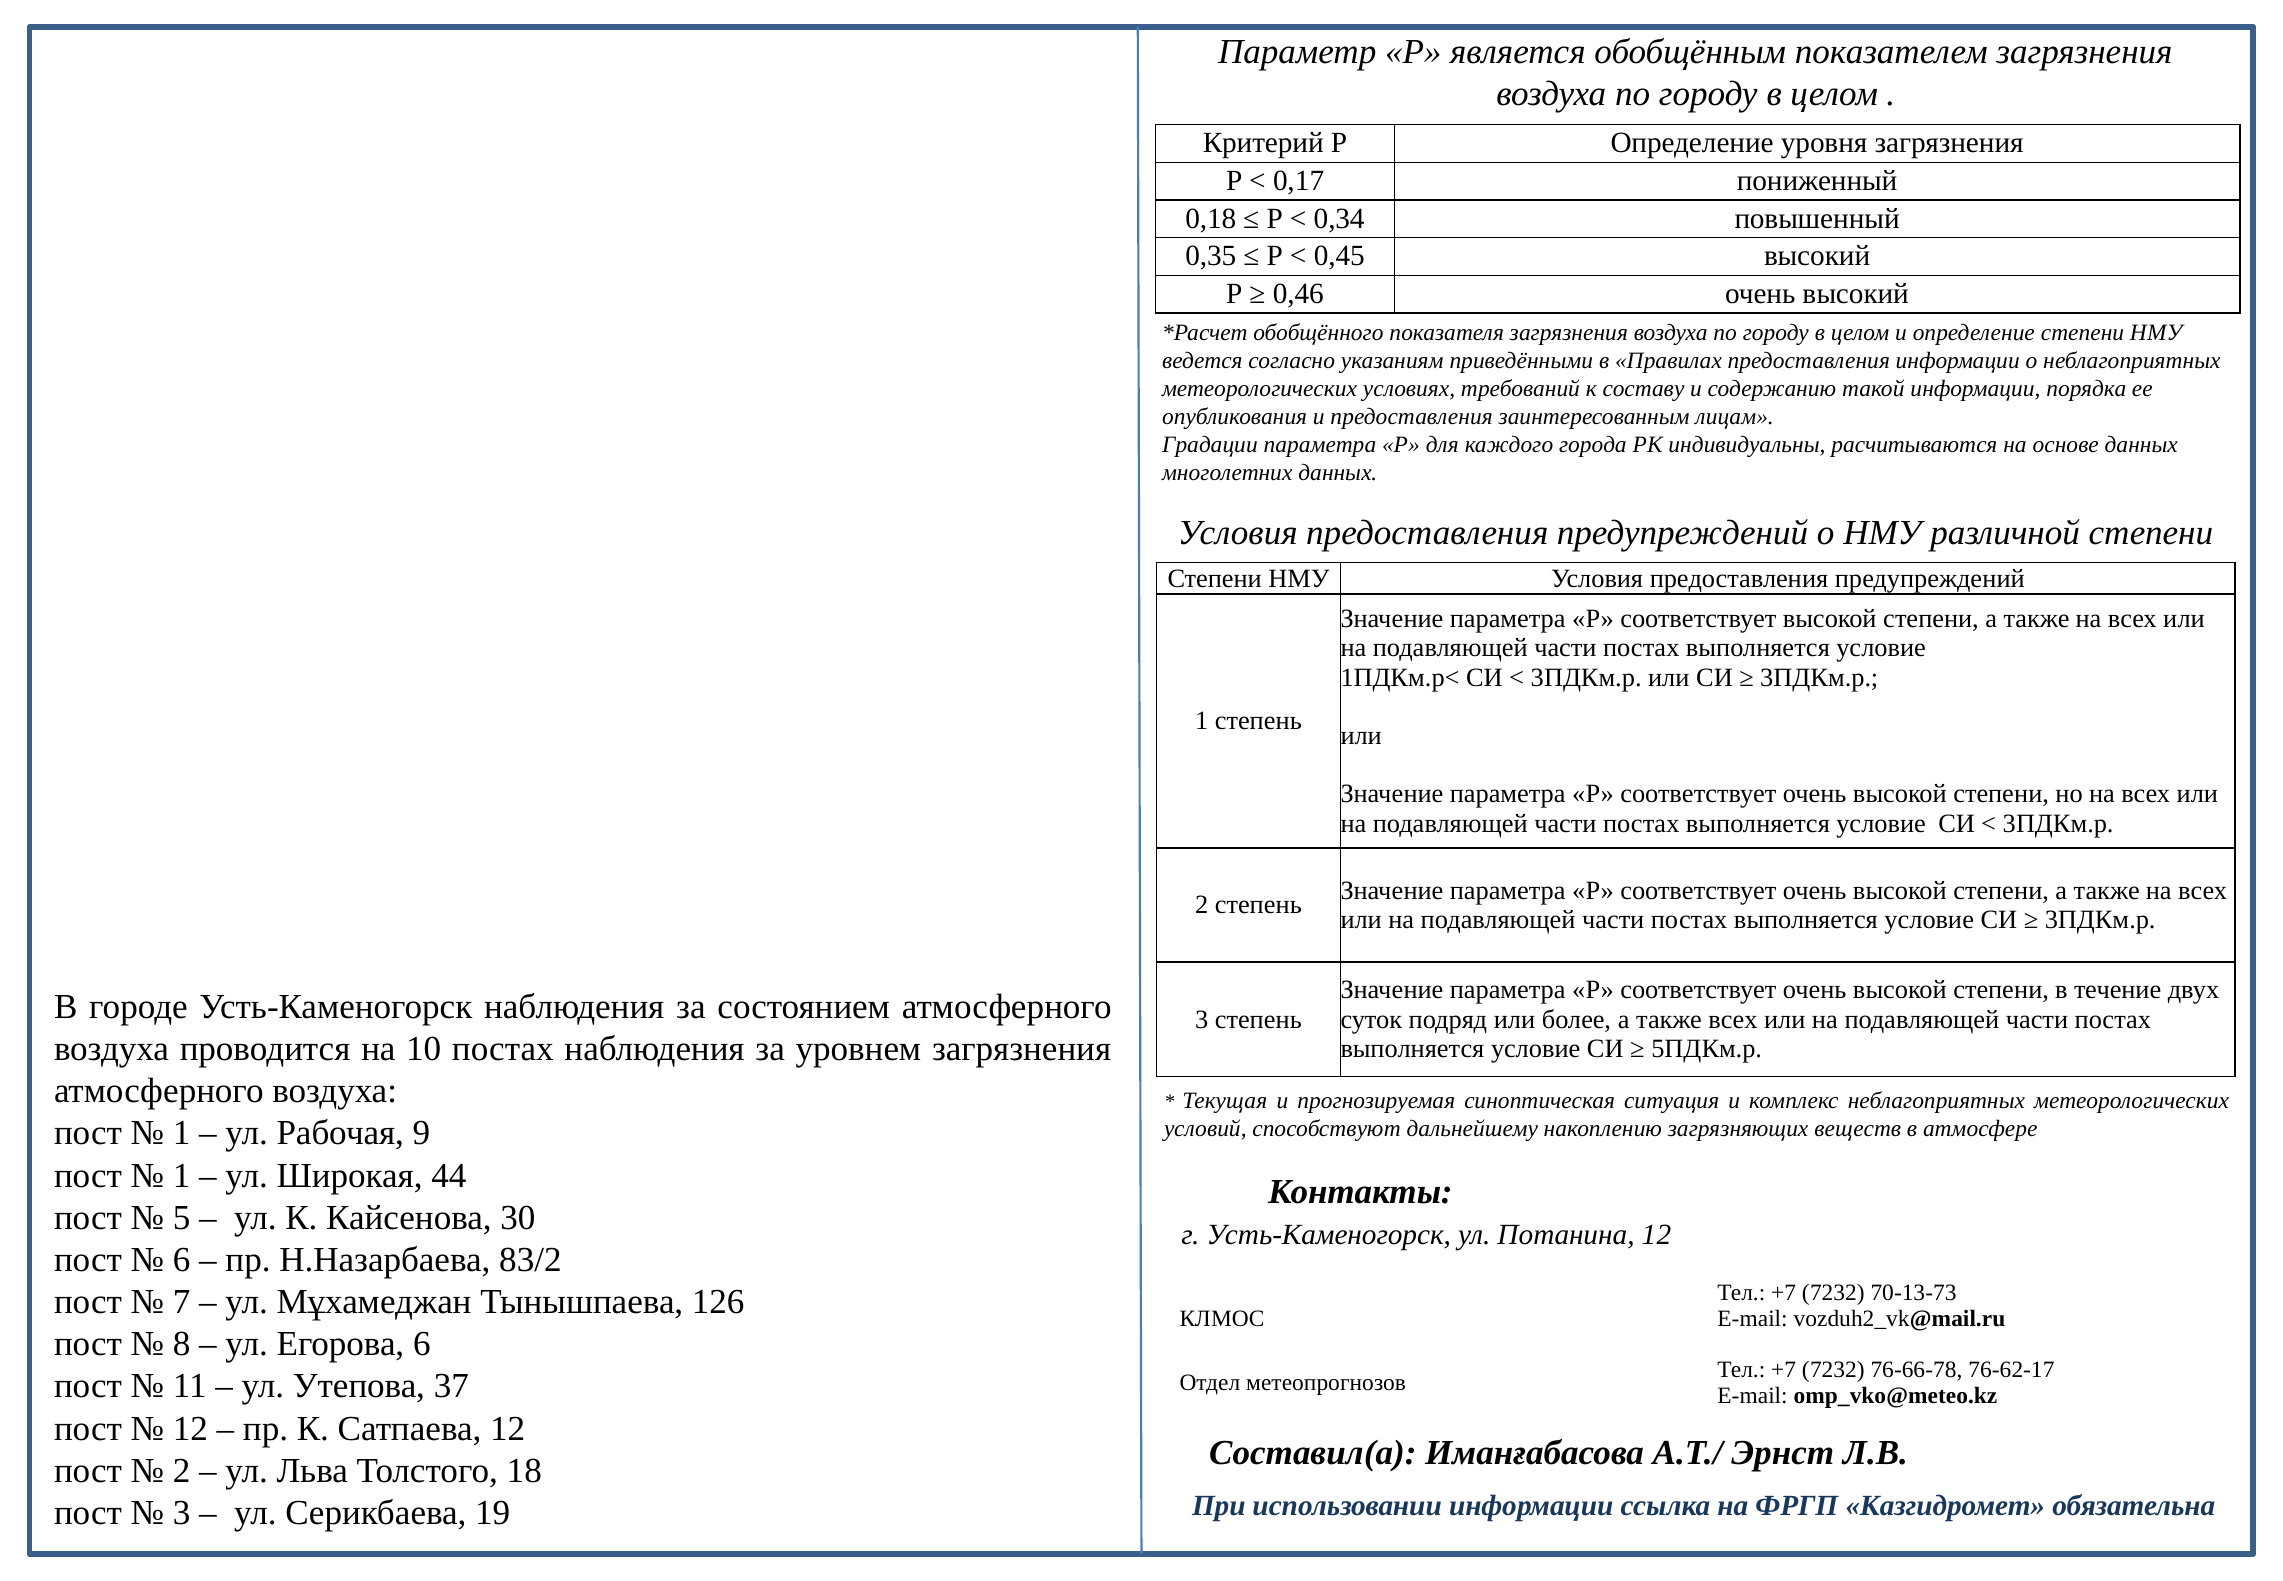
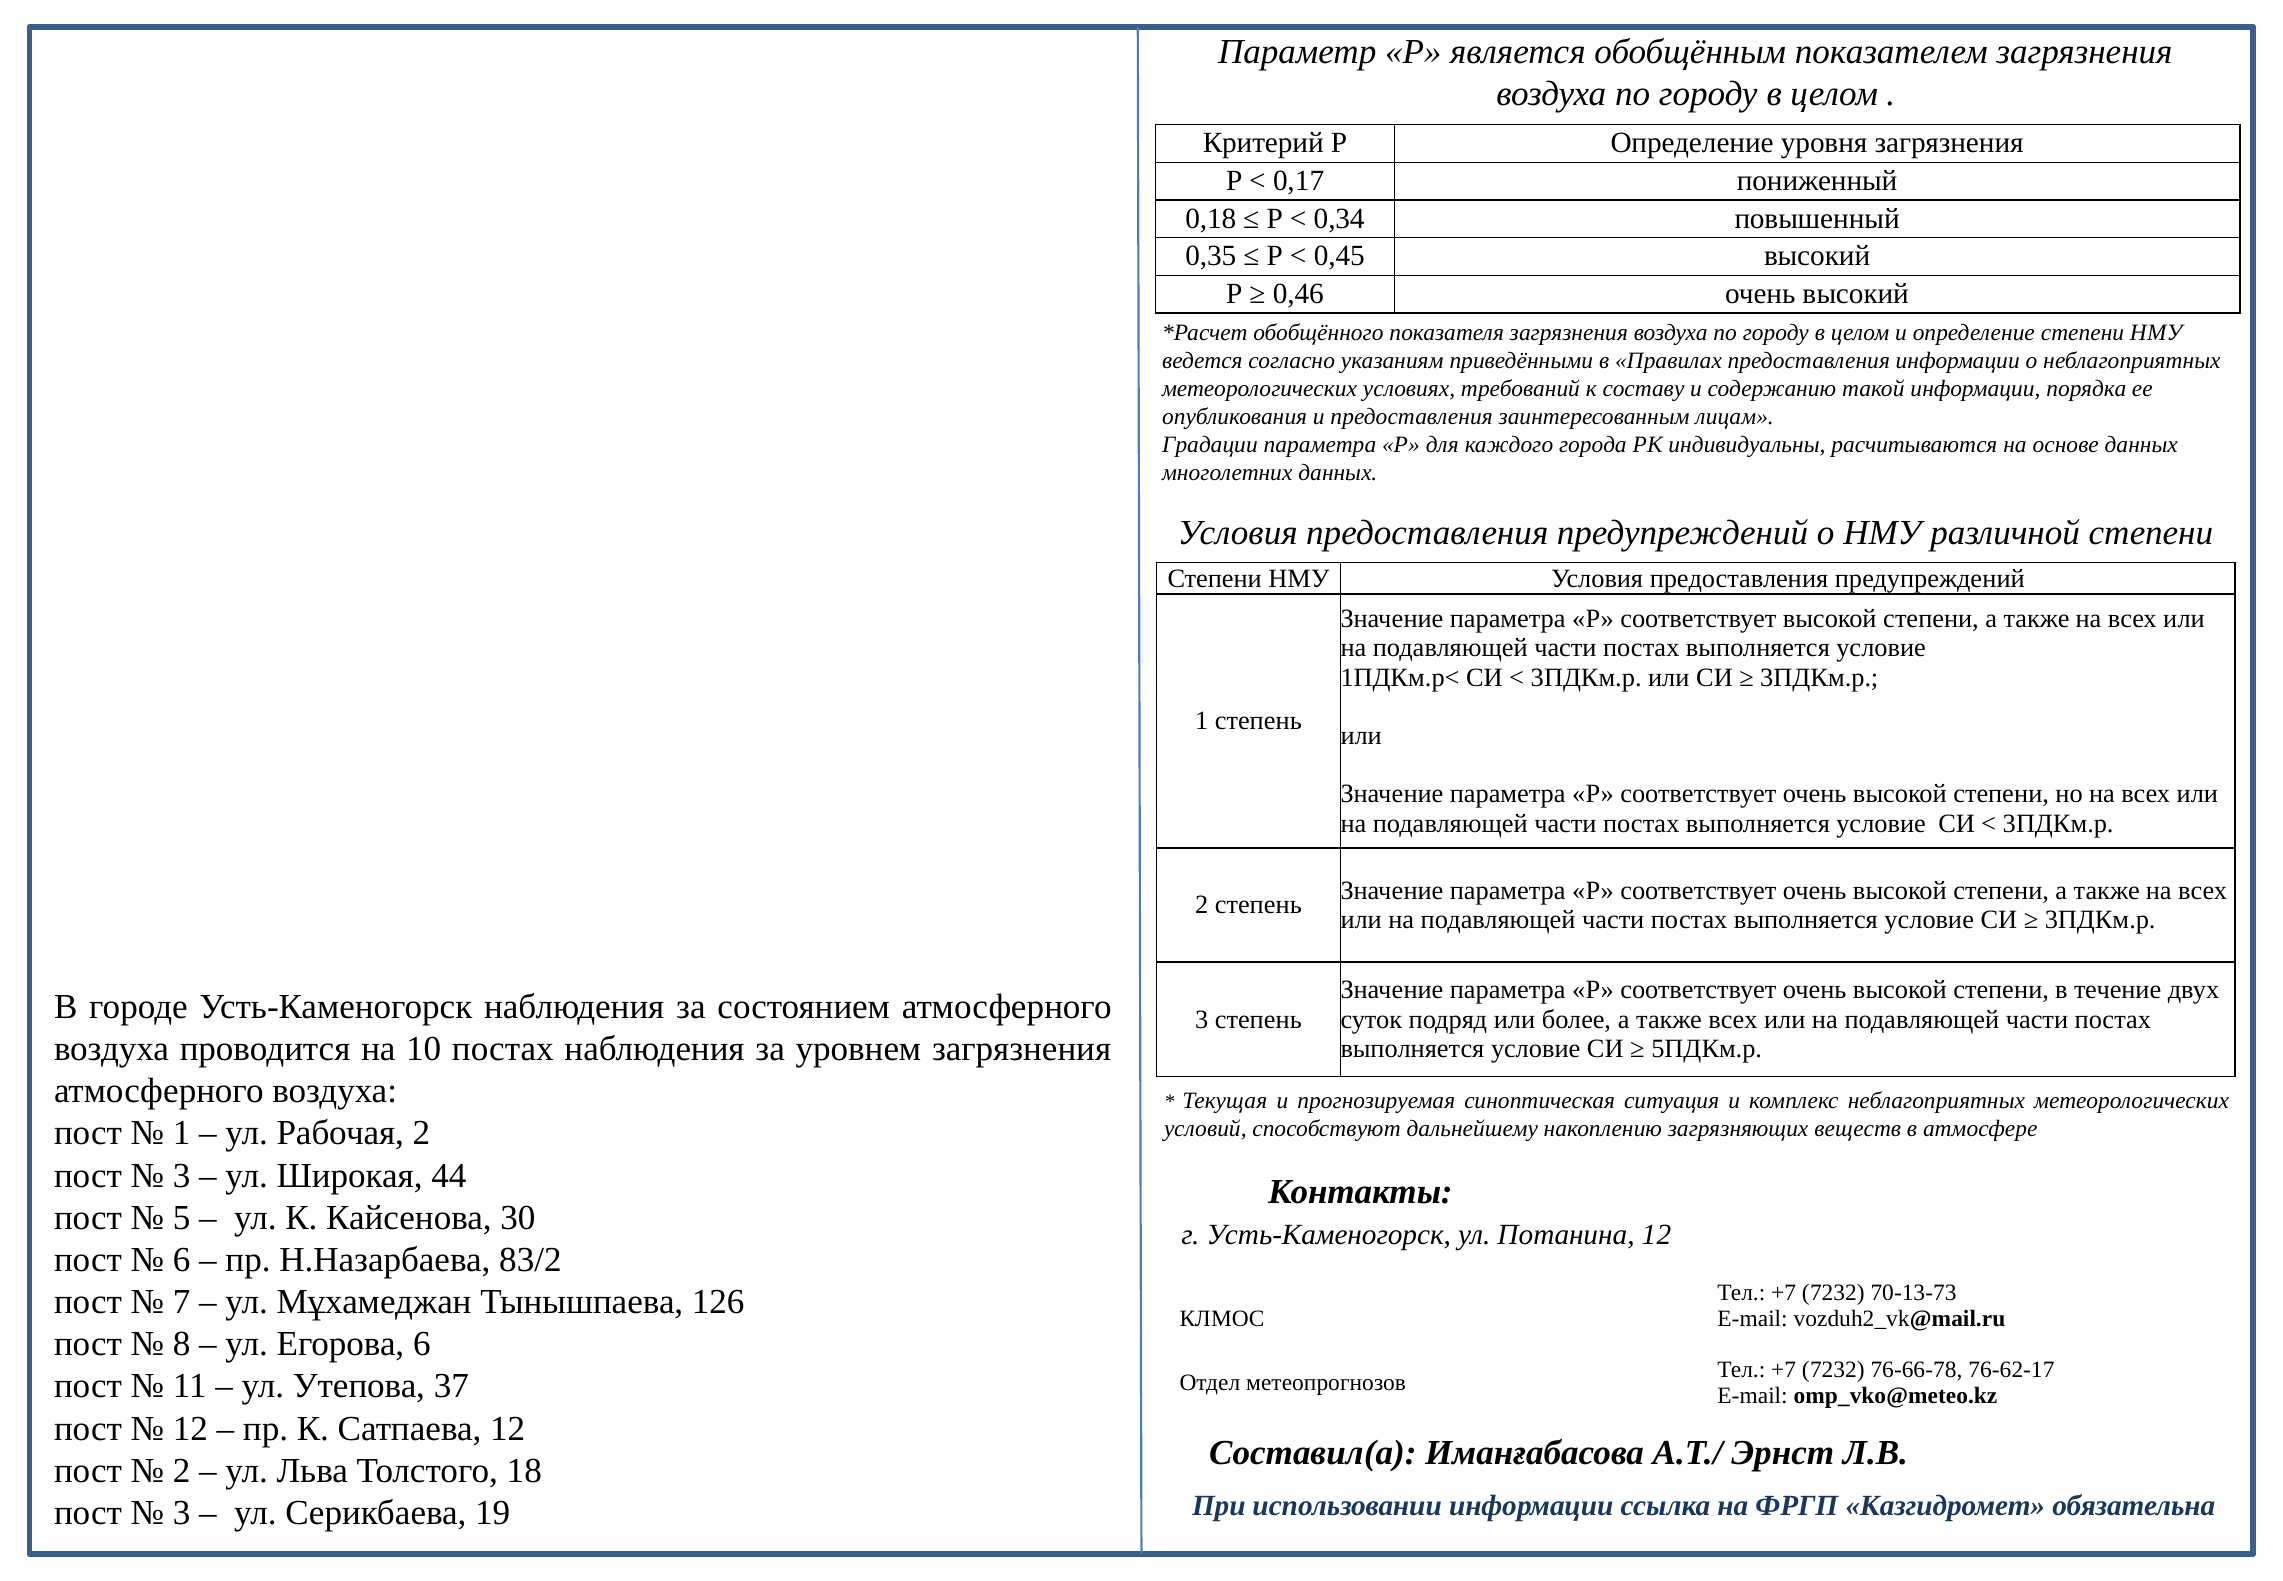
Рабочая 9: 9 -> 2
1 at (182, 1175): 1 -> 3
